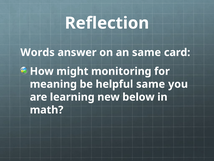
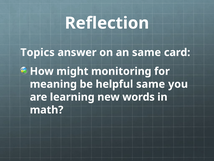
Words: Words -> Topics
below: below -> words
